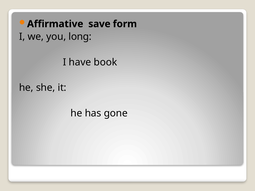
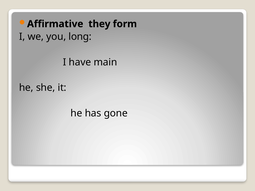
save: save -> they
book: book -> main
